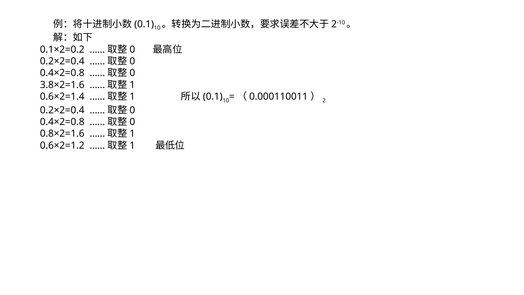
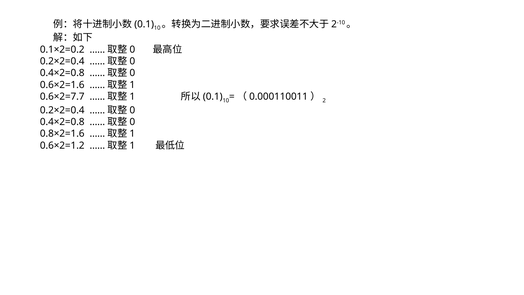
3.8×2=1.6: 3.8×2=1.6 -> 0.6×2=1.6
0.6×2=1.4: 0.6×2=1.4 -> 0.6×2=7.7
